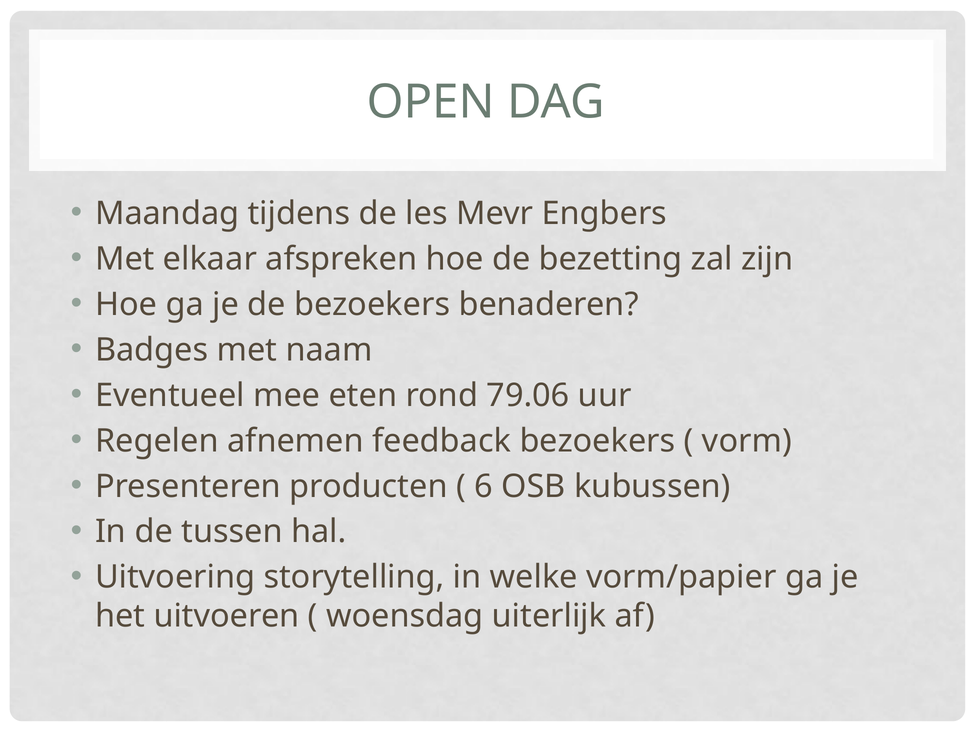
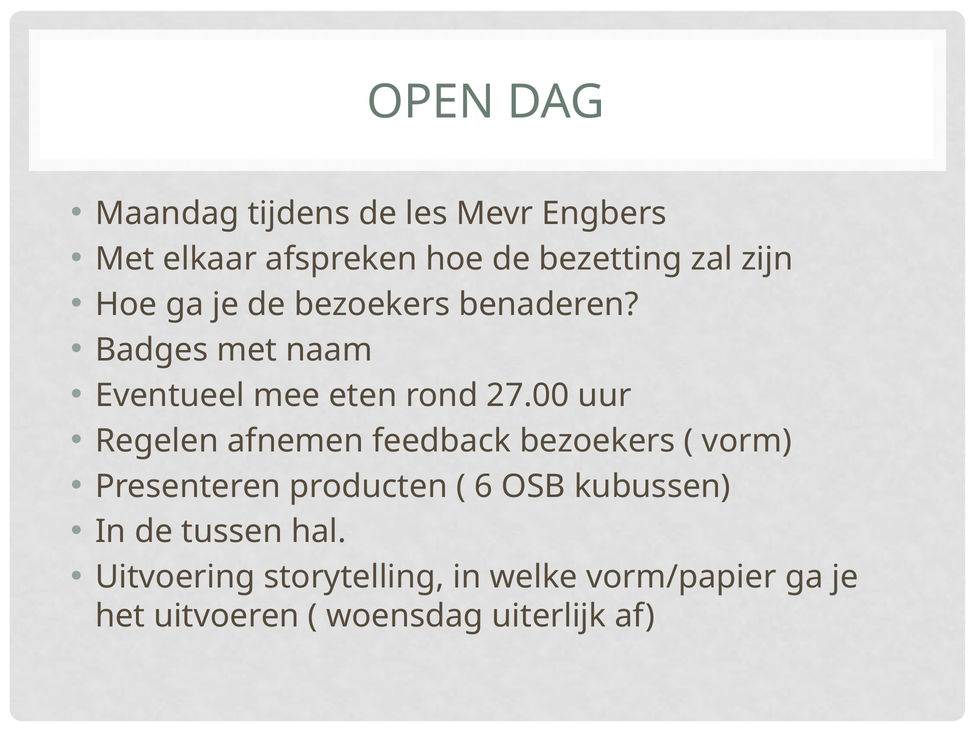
79.06: 79.06 -> 27.00
